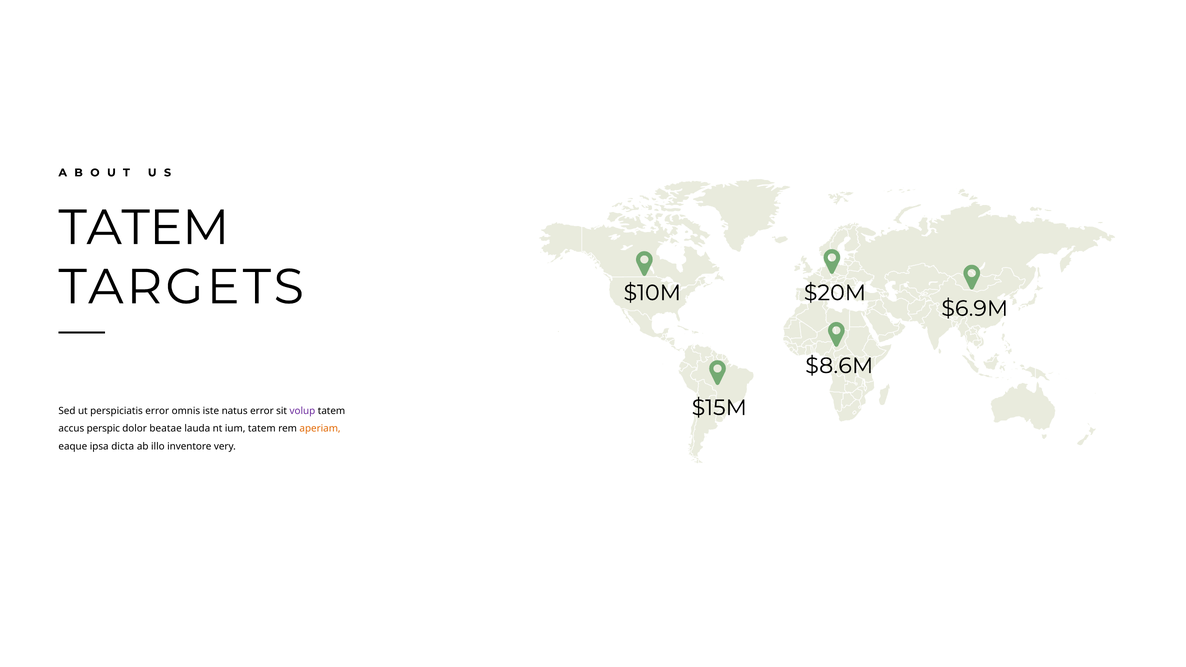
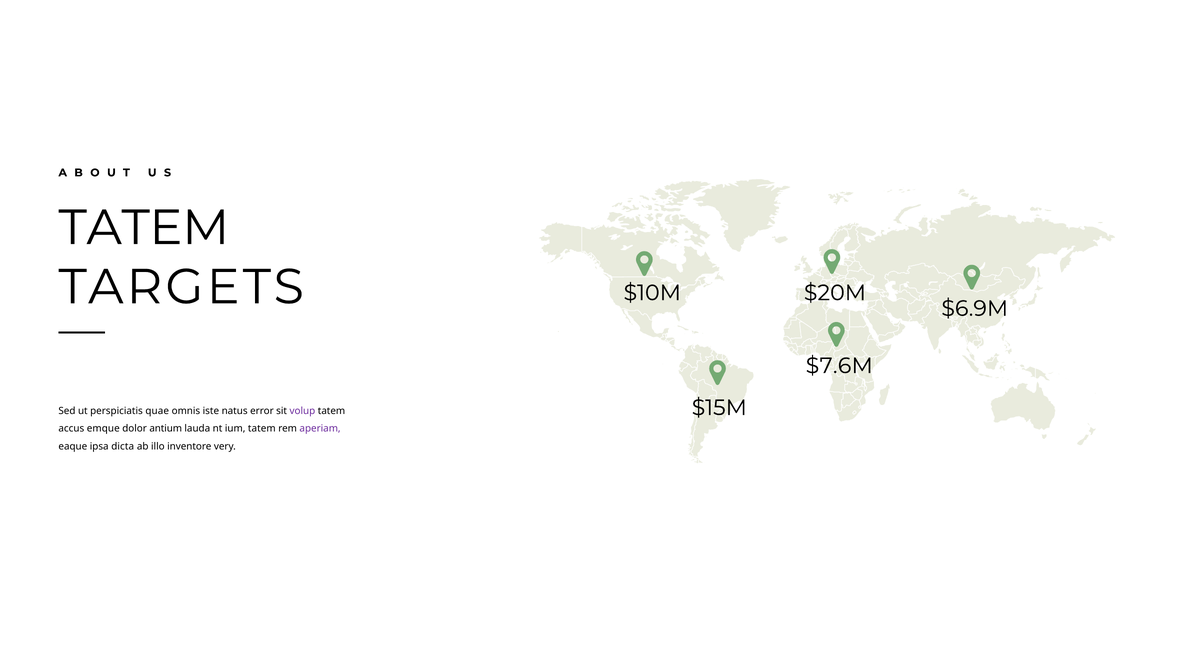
$8.6M: $8.6M -> $7.6M
perspiciatis error: error -> quae
perspic: perspic -> emque
beatae: beatae -> antium
aperiam colour: orange -> purple
